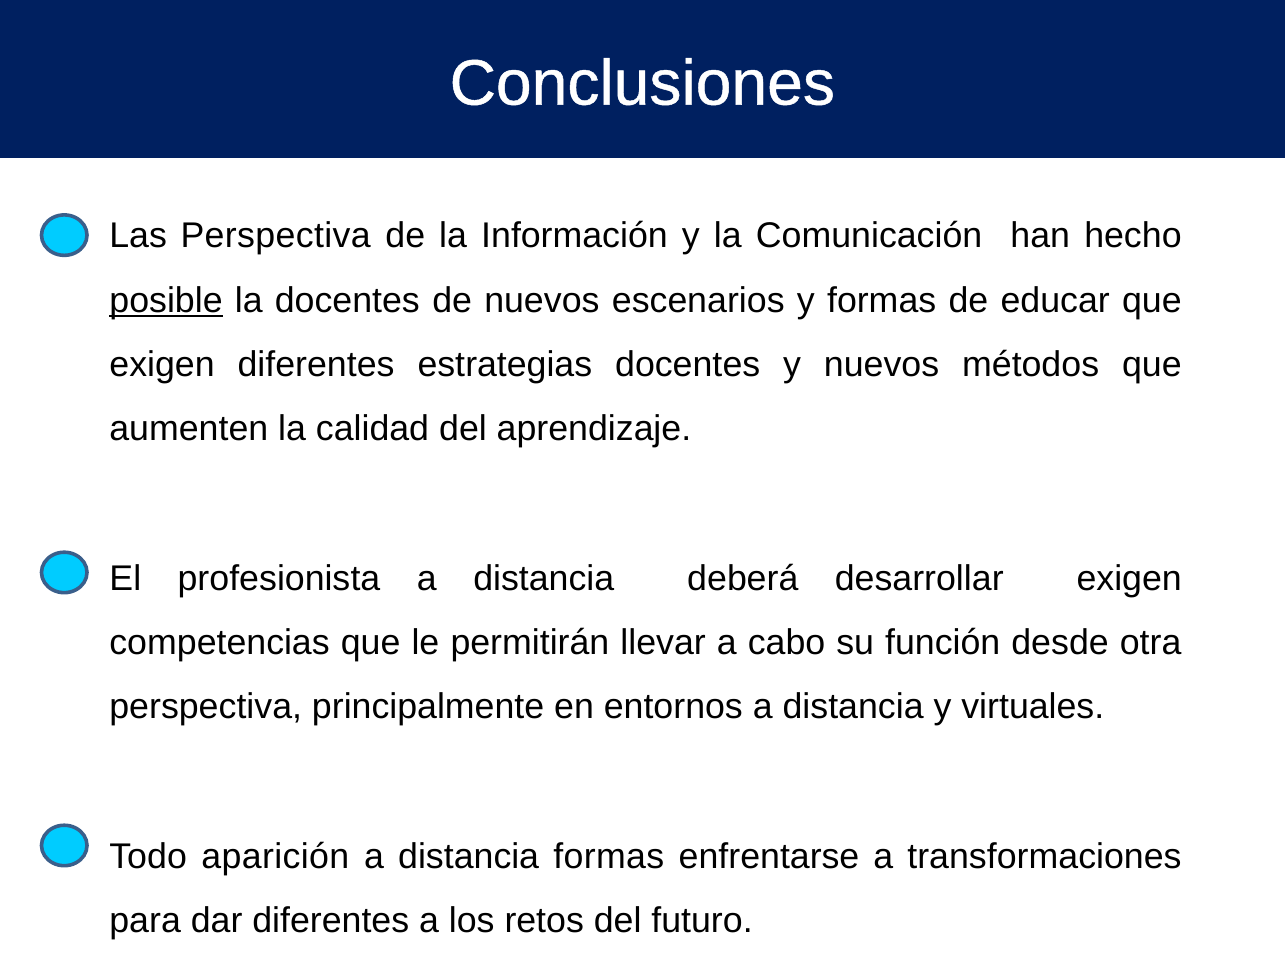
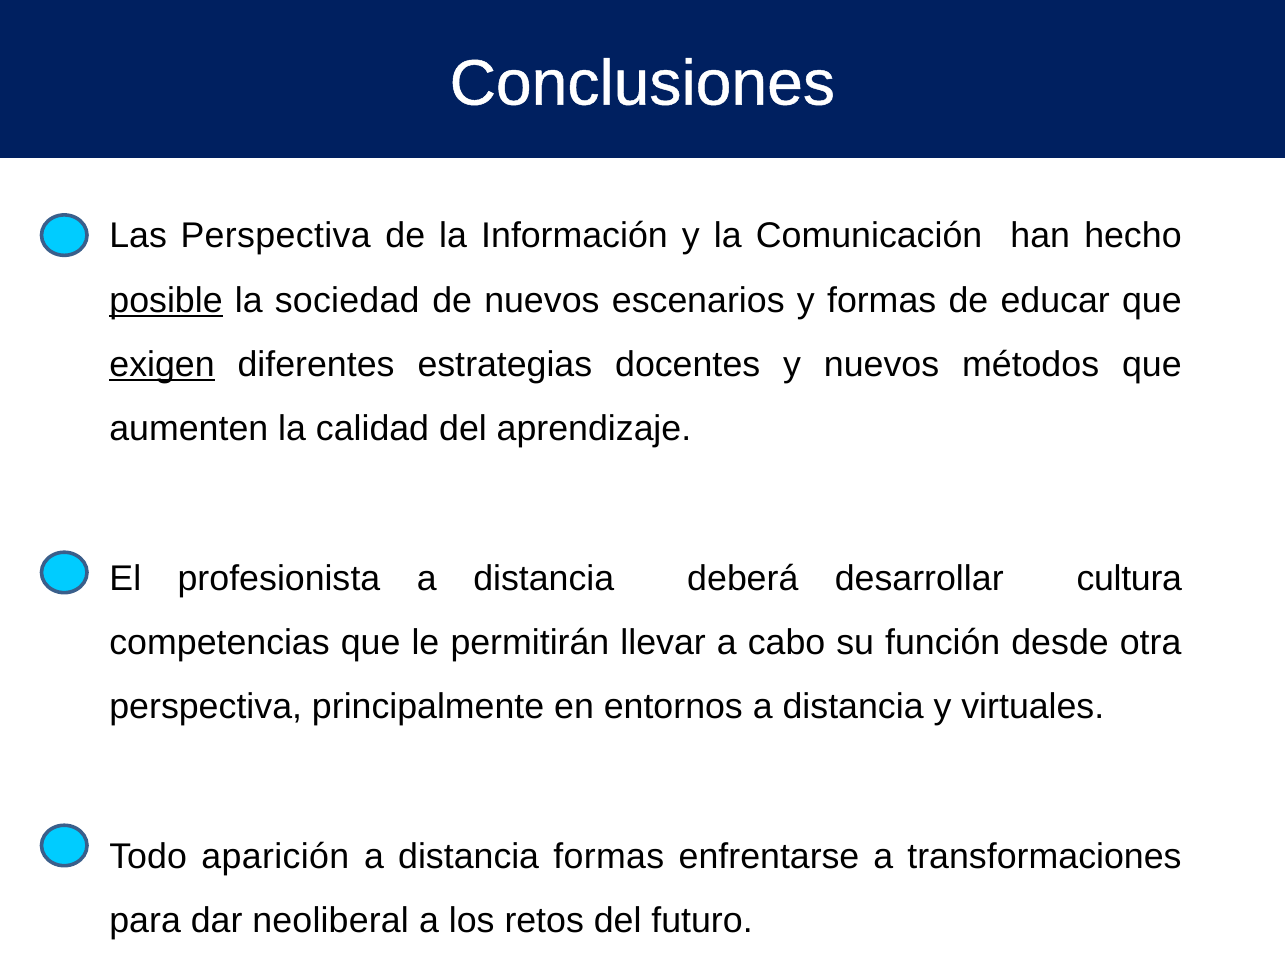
la docentes: docentes -> sociedad
exigen at (162, 365) underline: none -> present
desarrollar exigen: exigen -> cultura
dar diferentes: diferentes -> neoliberal
